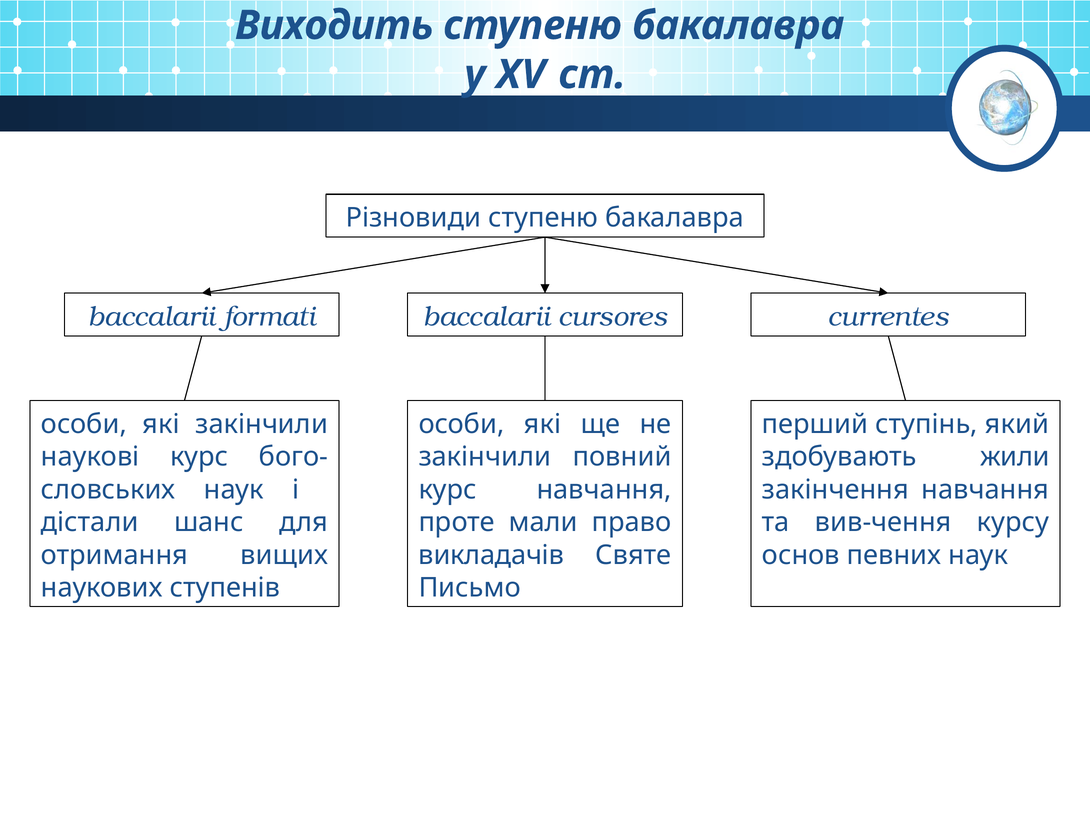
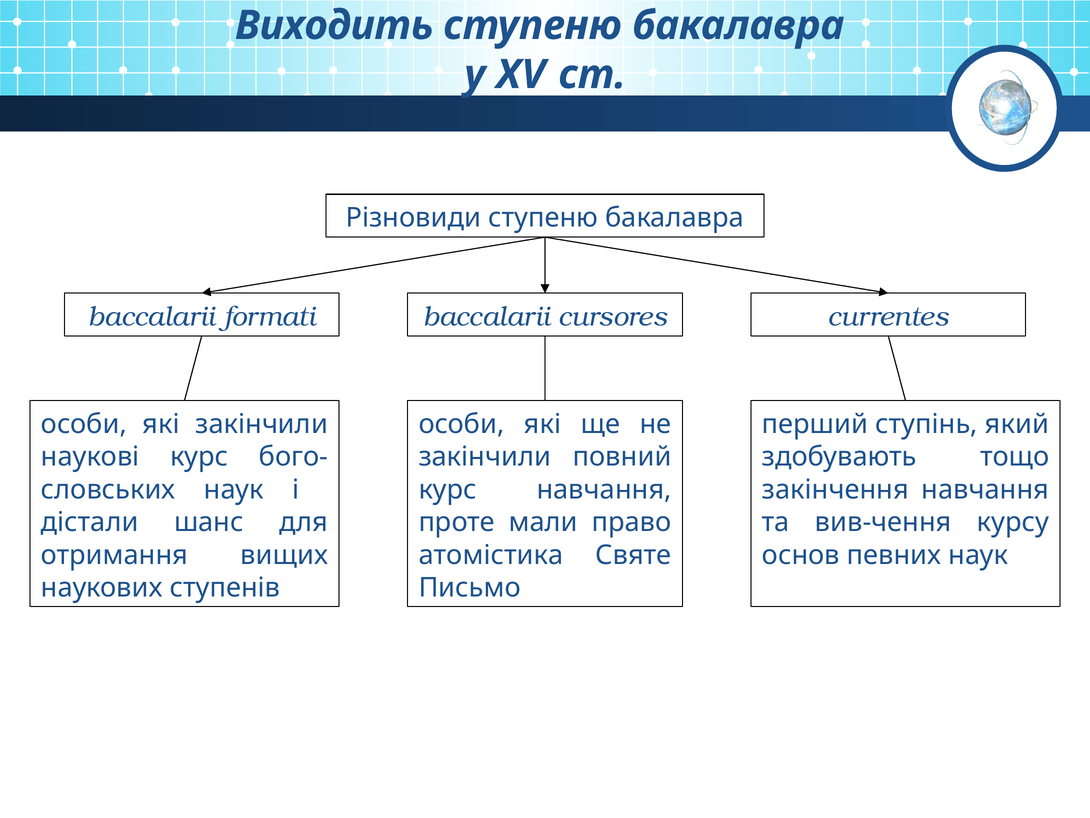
жили: жили -> тощо
викладачів: викладачів -> атомістика
